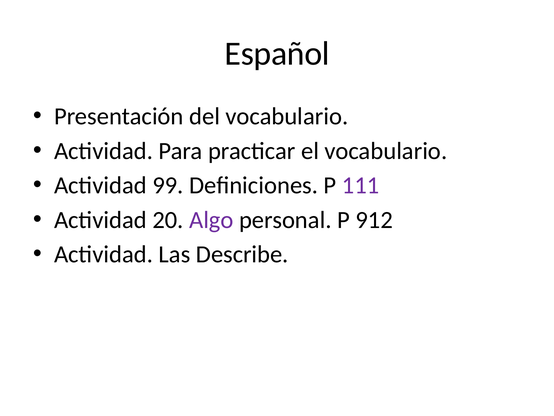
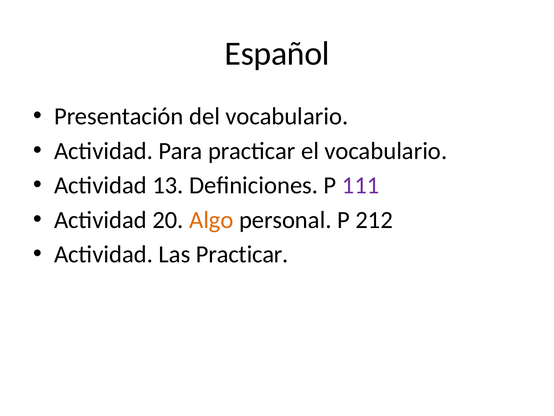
99: 99 -> 13
Algo colour: purple -> orange
912: 912 -> 212
Las Describe: Describe -> Practicar
